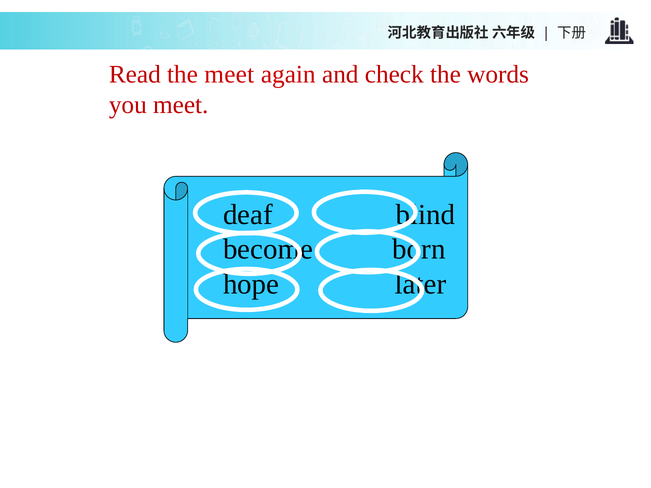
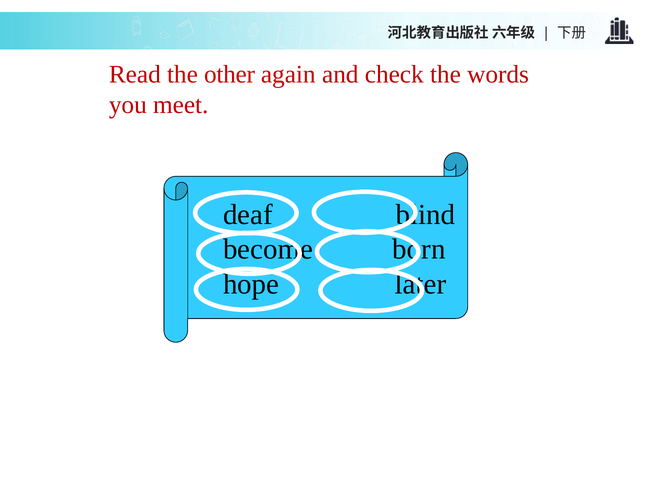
the meet: meet -> other
